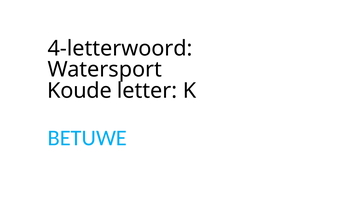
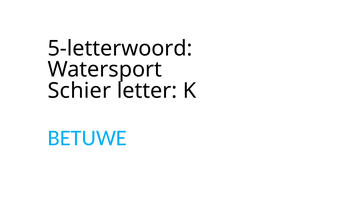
4-letterwoord: 4-letterwoord -> 5-letterwoord
Koude: Koude -> Schier
